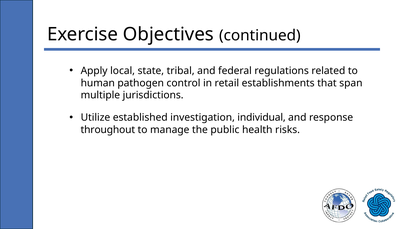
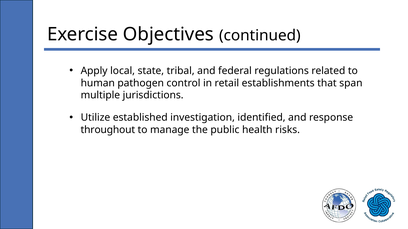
individual: individual -> identified
